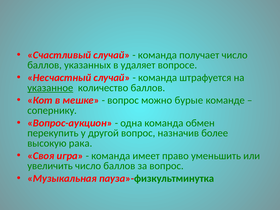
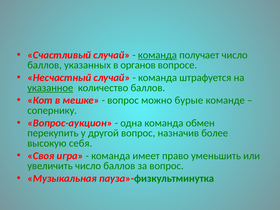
команда at (157, 55) underline: none -> present
удаляет: удаляет -> органов
рака: рака -> себя
